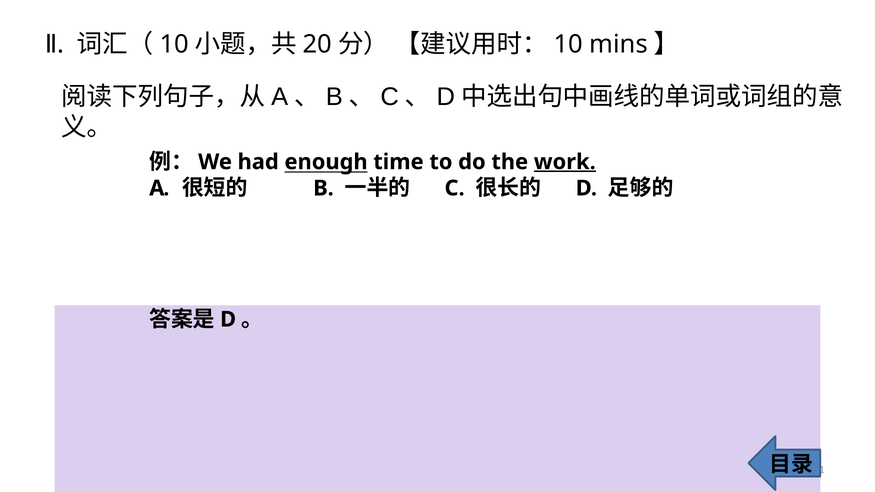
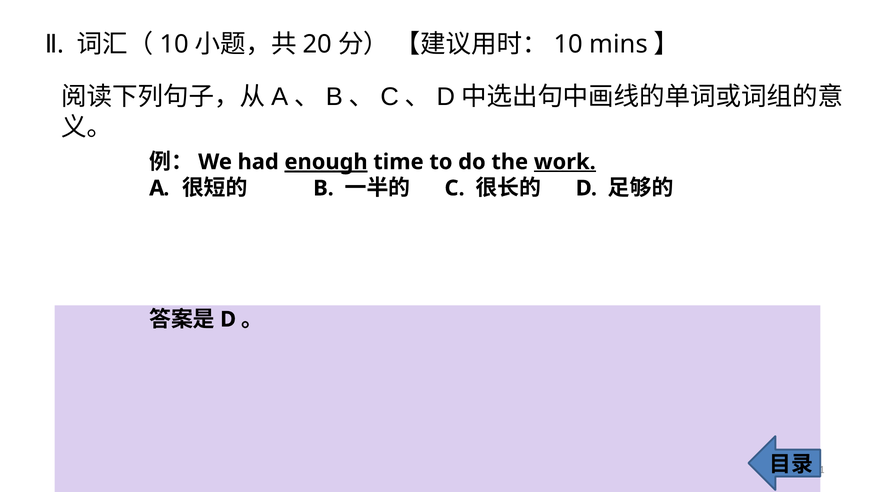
enough underline: none -> present
